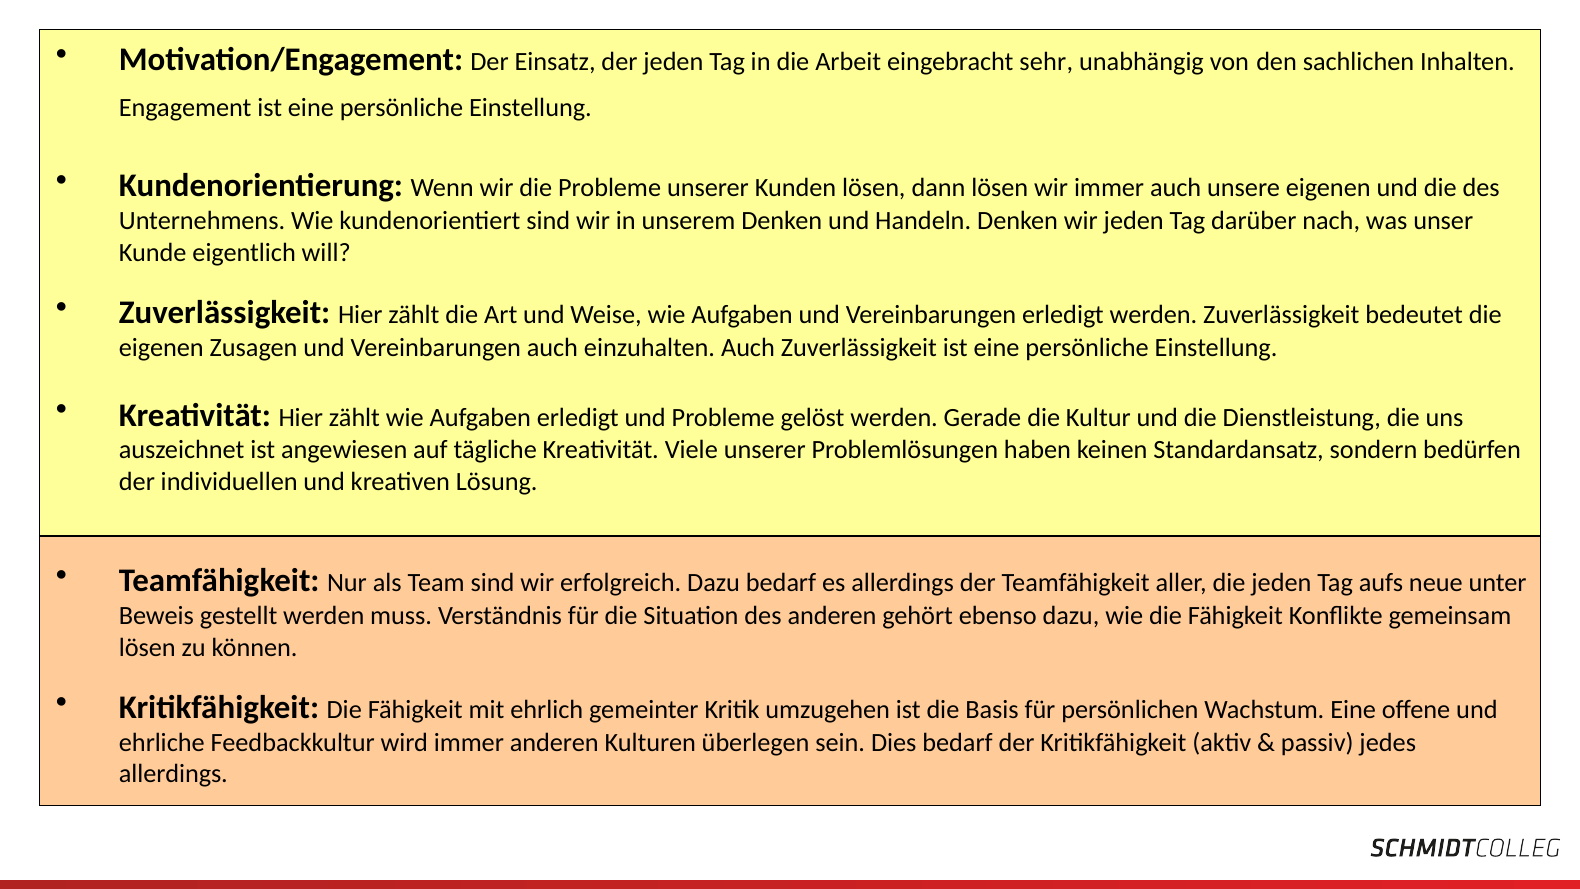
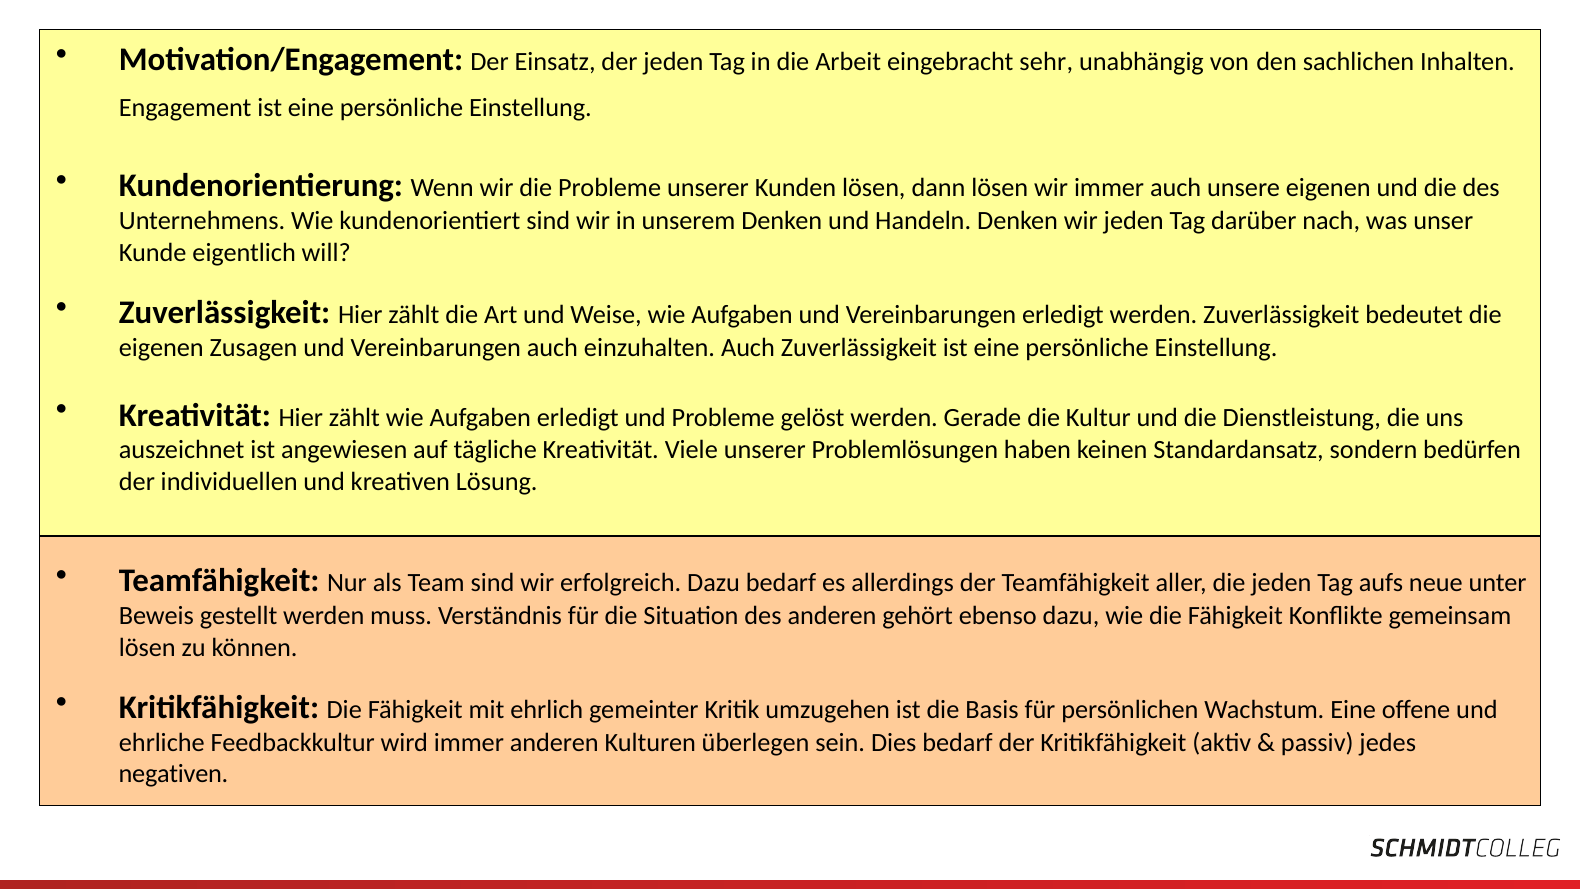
allerdings at (173, 774): allerdings -> negativen
